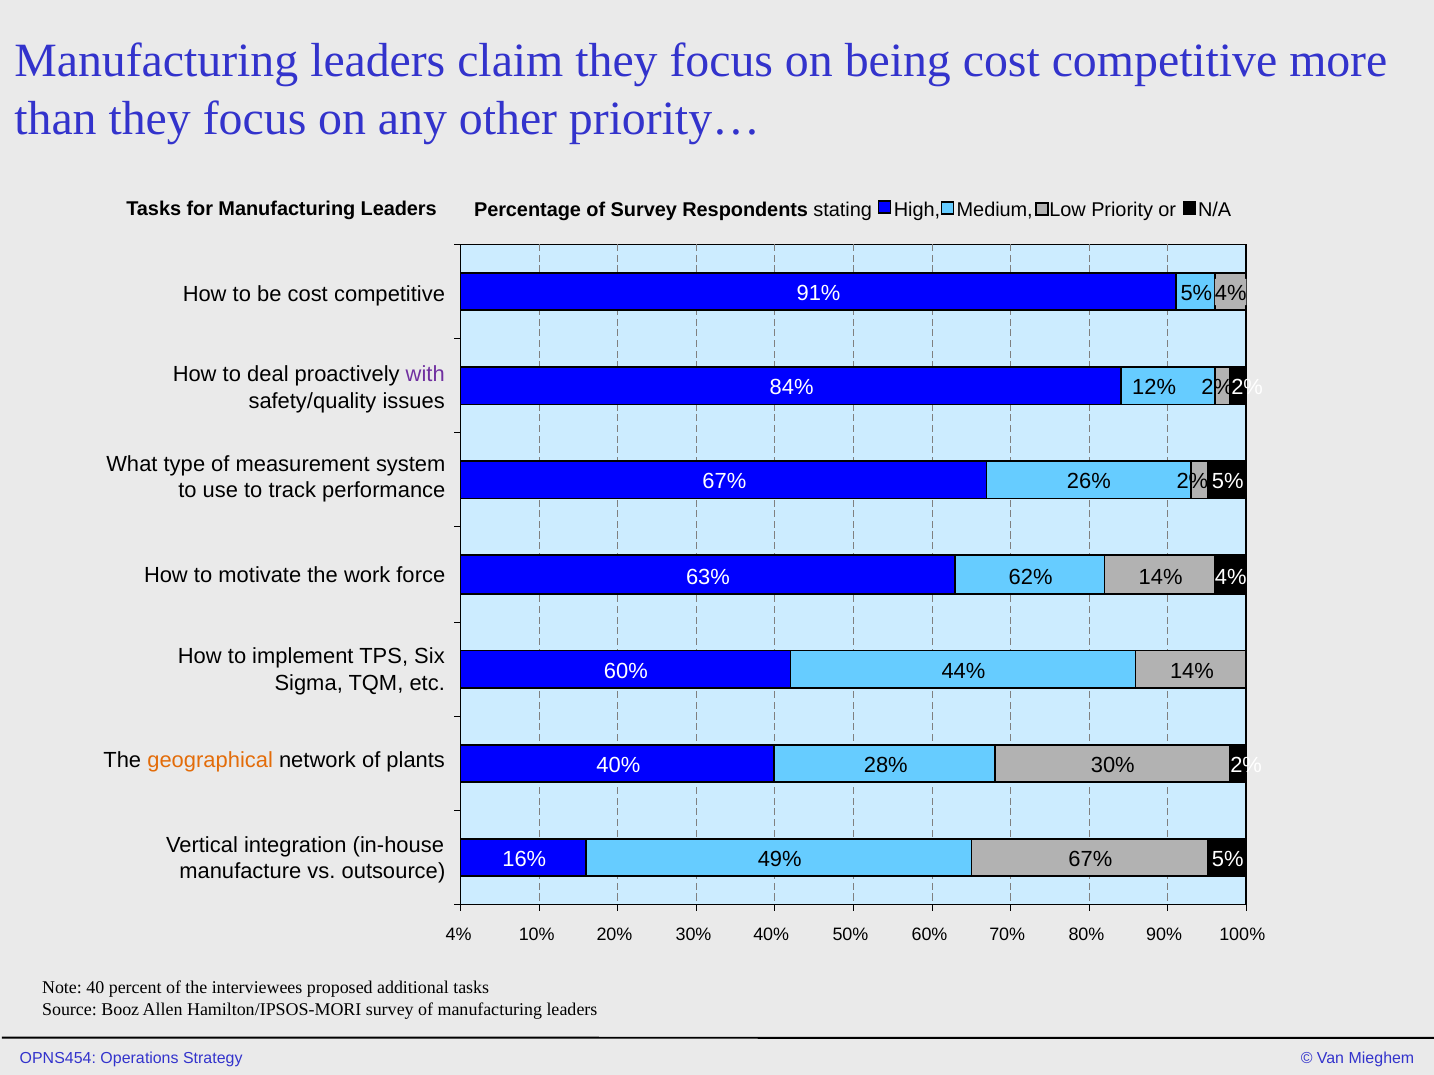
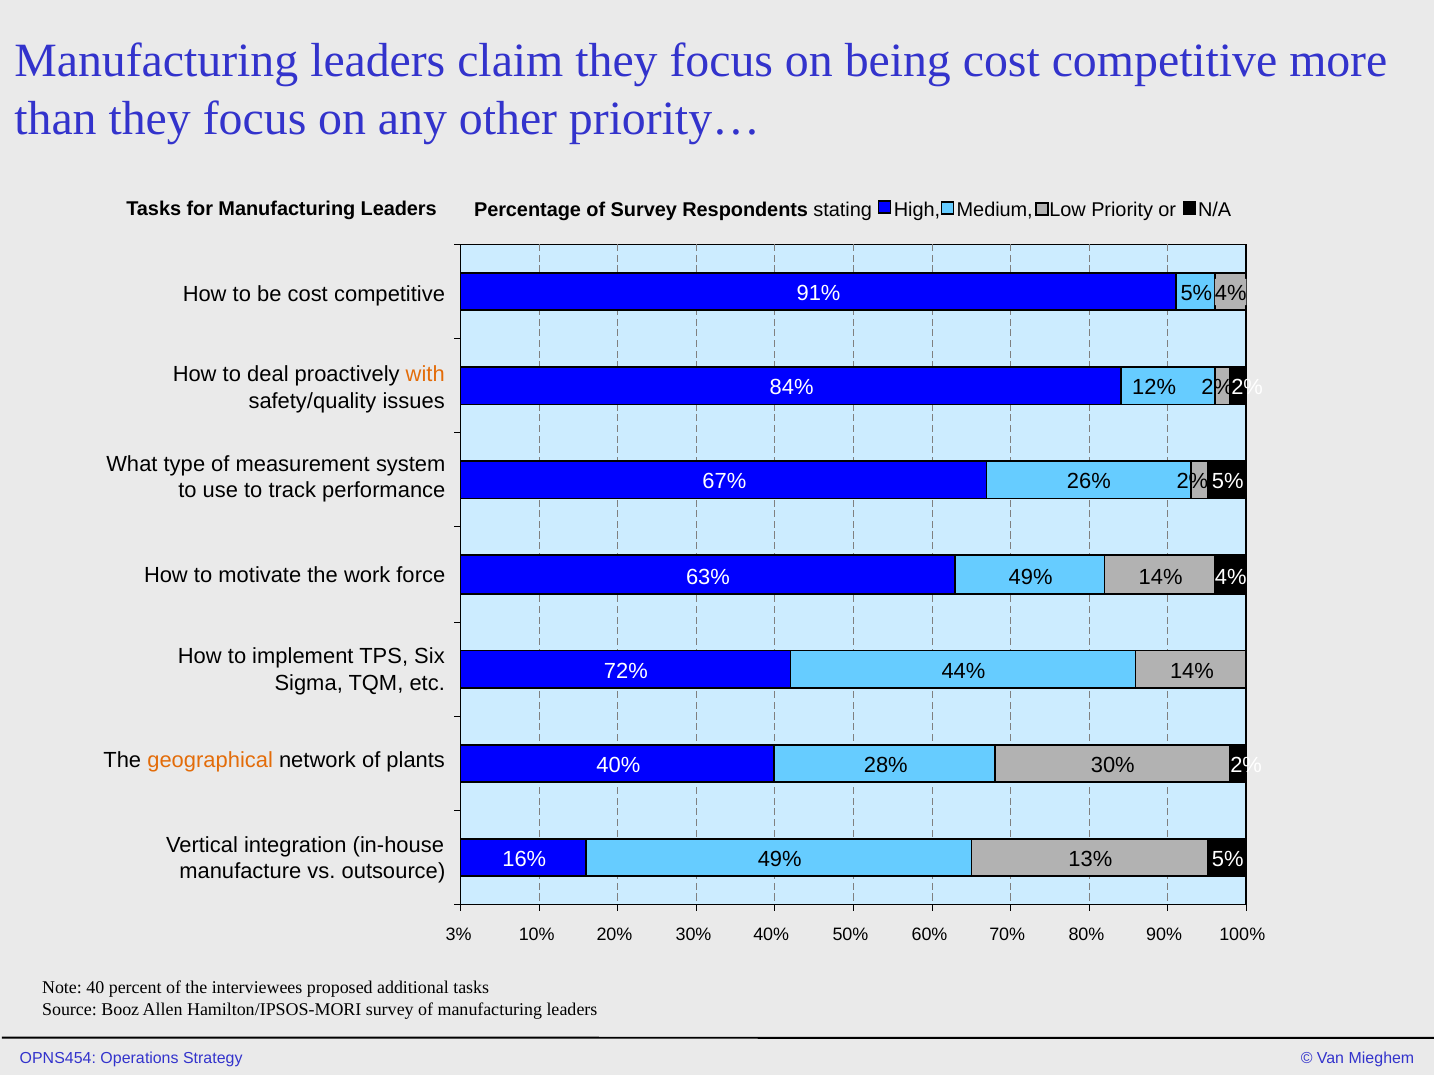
with colour: purple -> orange
62% at (1031, 578): 62% -> 49%
60% at (626, 672): 60% -> 72%
67% at (1090, 860): 67% -> 13%
4% at (459, 935): 4% -> 3%
